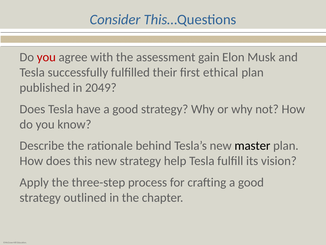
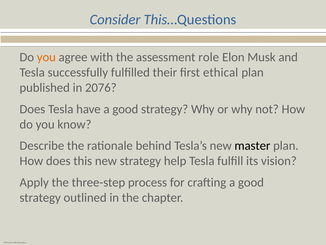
you at (46, 57) colour: red -> orange
gain: gain -> role
2049: 2049 -> 2076
